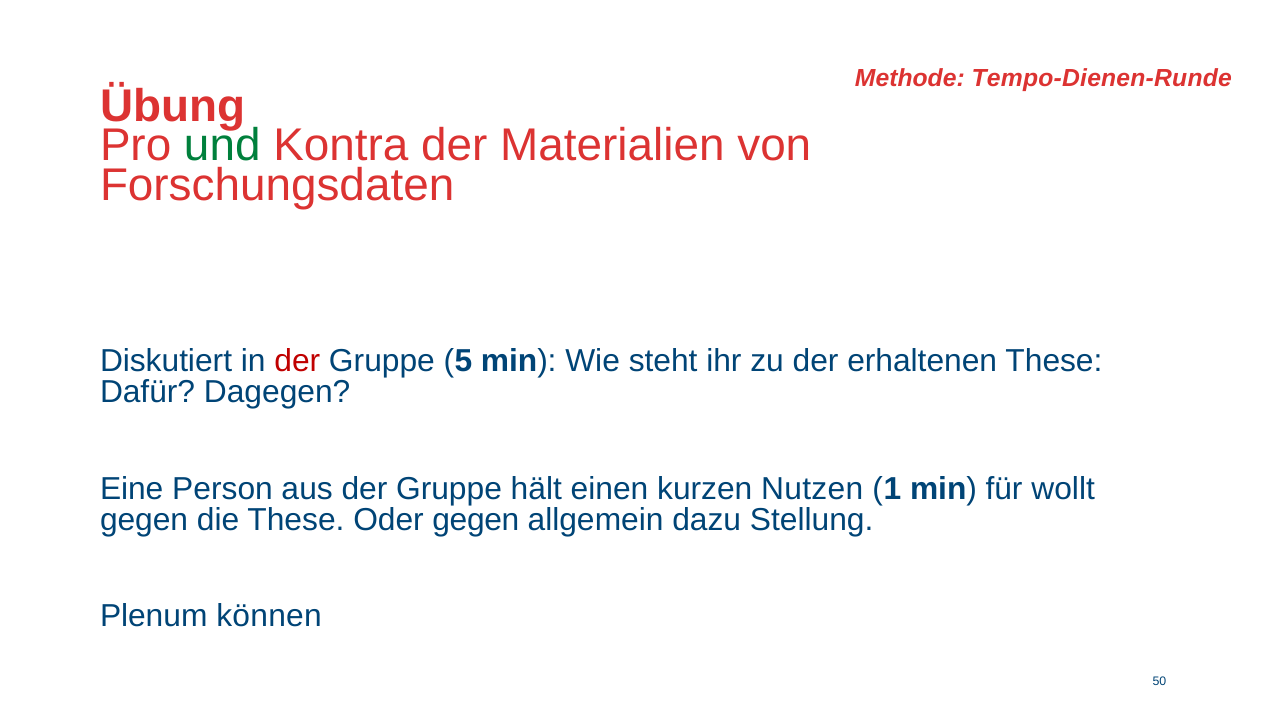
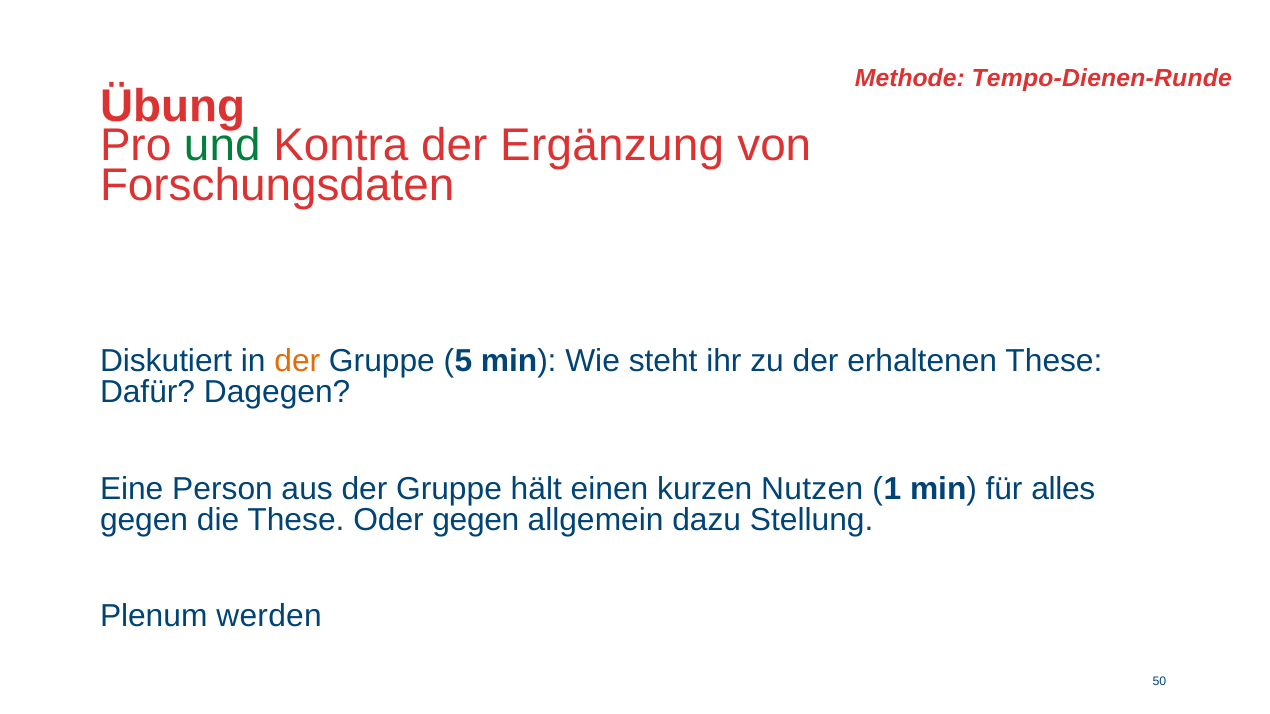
Materialien: Materialien -> Ergänzung
der at (297, 361) colour: red -> orange
wollt: wollt -> alles
können: können -> werden
